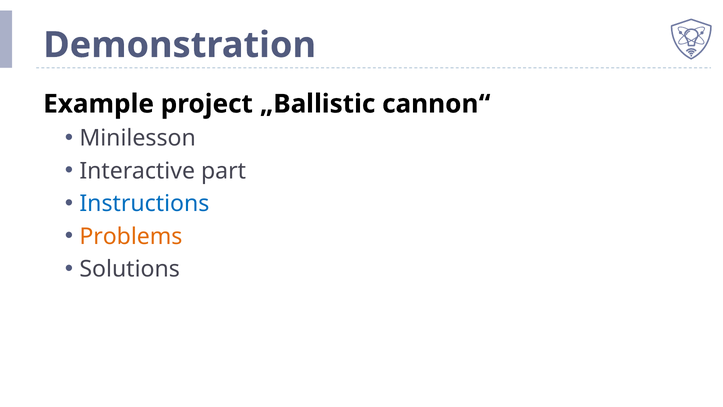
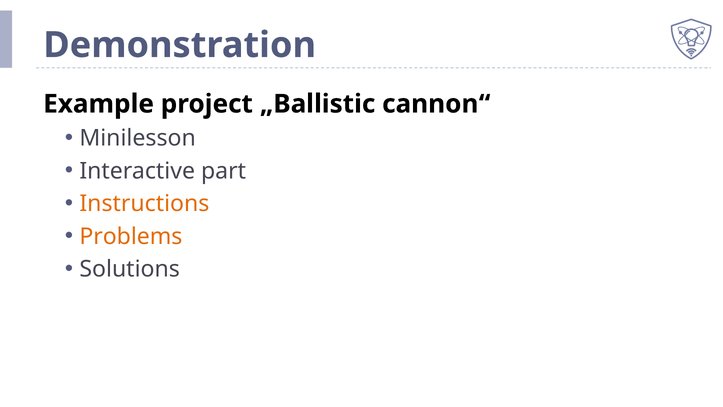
Instructions colour: blue -> orange
